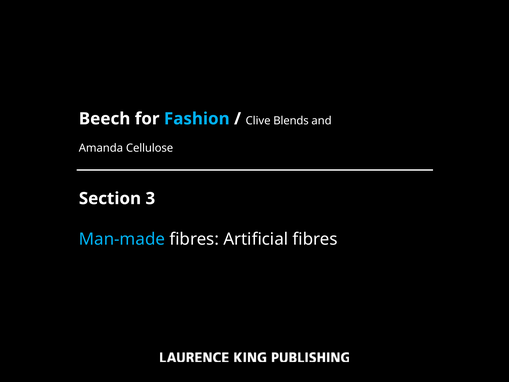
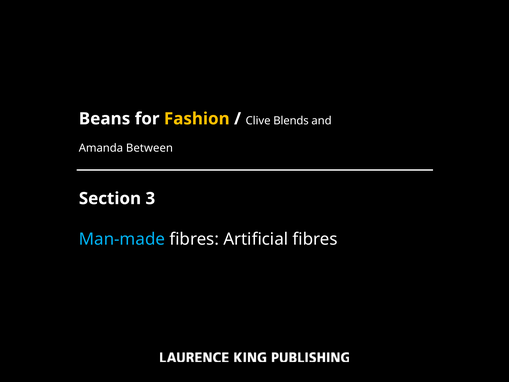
Beech: Beech -> Beans
Fashion colour: light blue -> yellow
Cellulose: Cellulose -> Between
